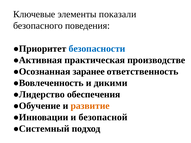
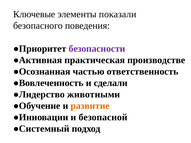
безопасности colour: blue -> purple
заранее: заранее -> частью
дикими: дикими -> сделали
обеспечения: обеспечения -> животными
